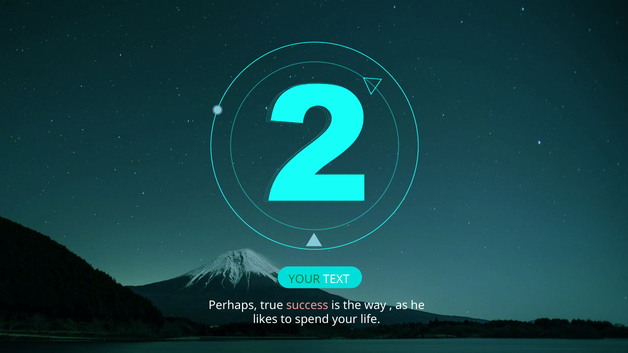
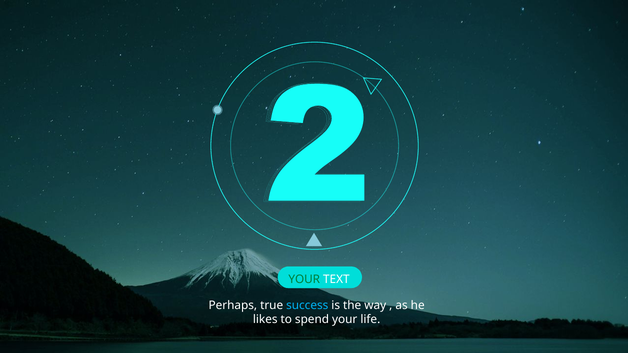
success colour: pink -> light blue
